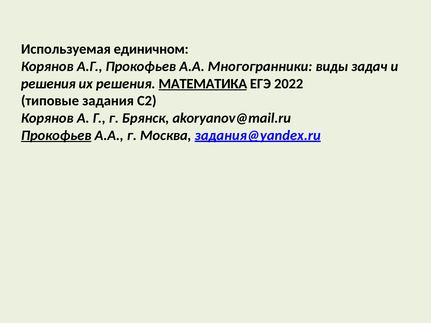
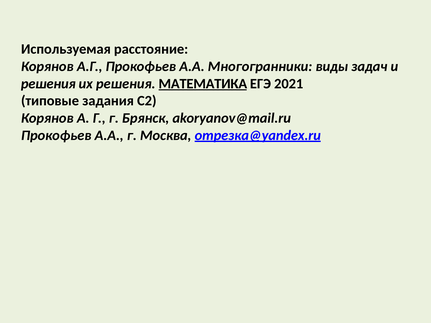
единичном: единичном -> расстояние
2022: 2022 -> 2021
Прокофьев at (56, 135) underline: present -> none
задания@yandex.ru: задания@yandex.ru -> отрезка@yandex.ru
